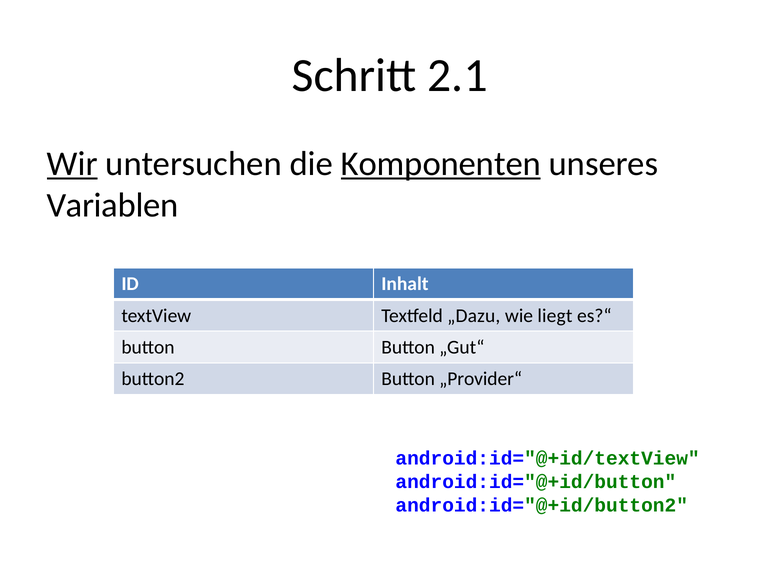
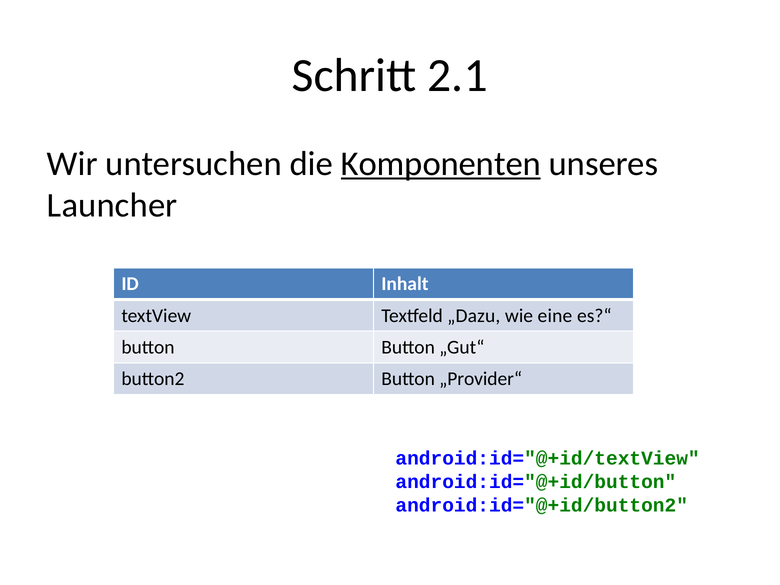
Wir underline: present -> none
Variablen: Variablen -> Launcher
liegt: liegt -> eine
